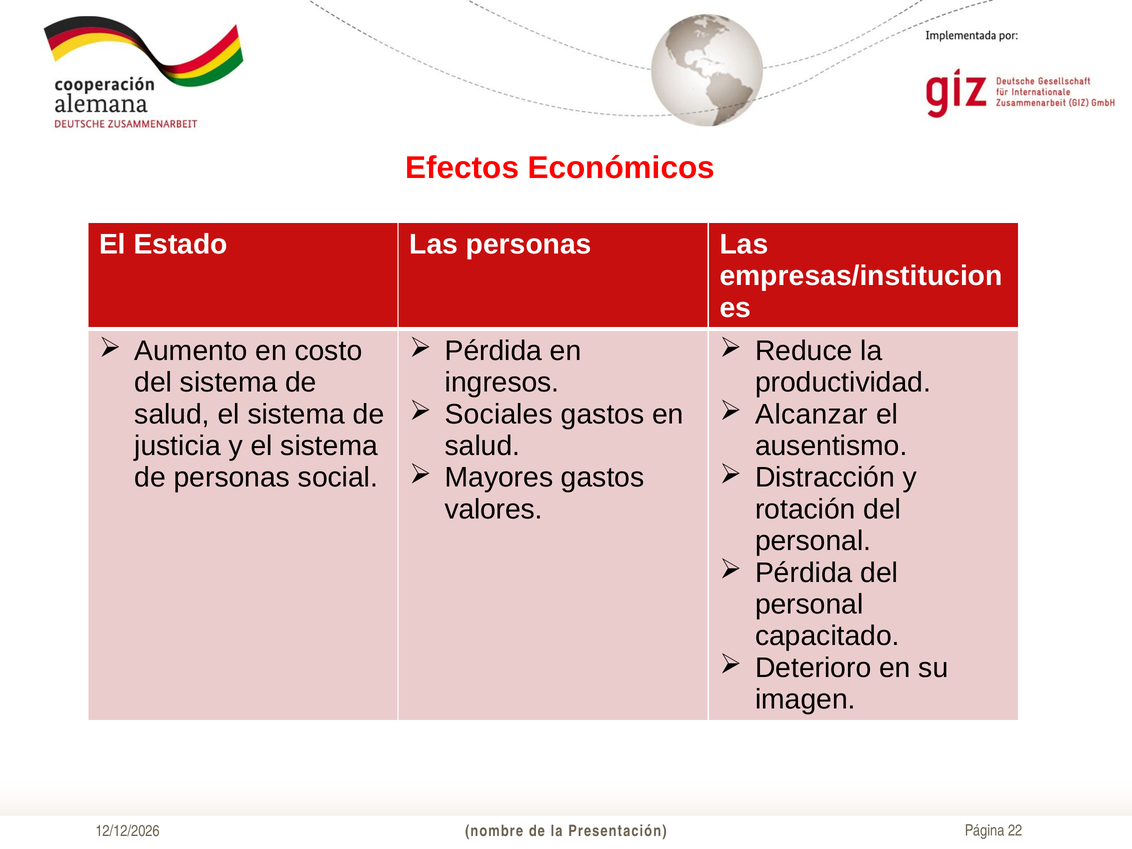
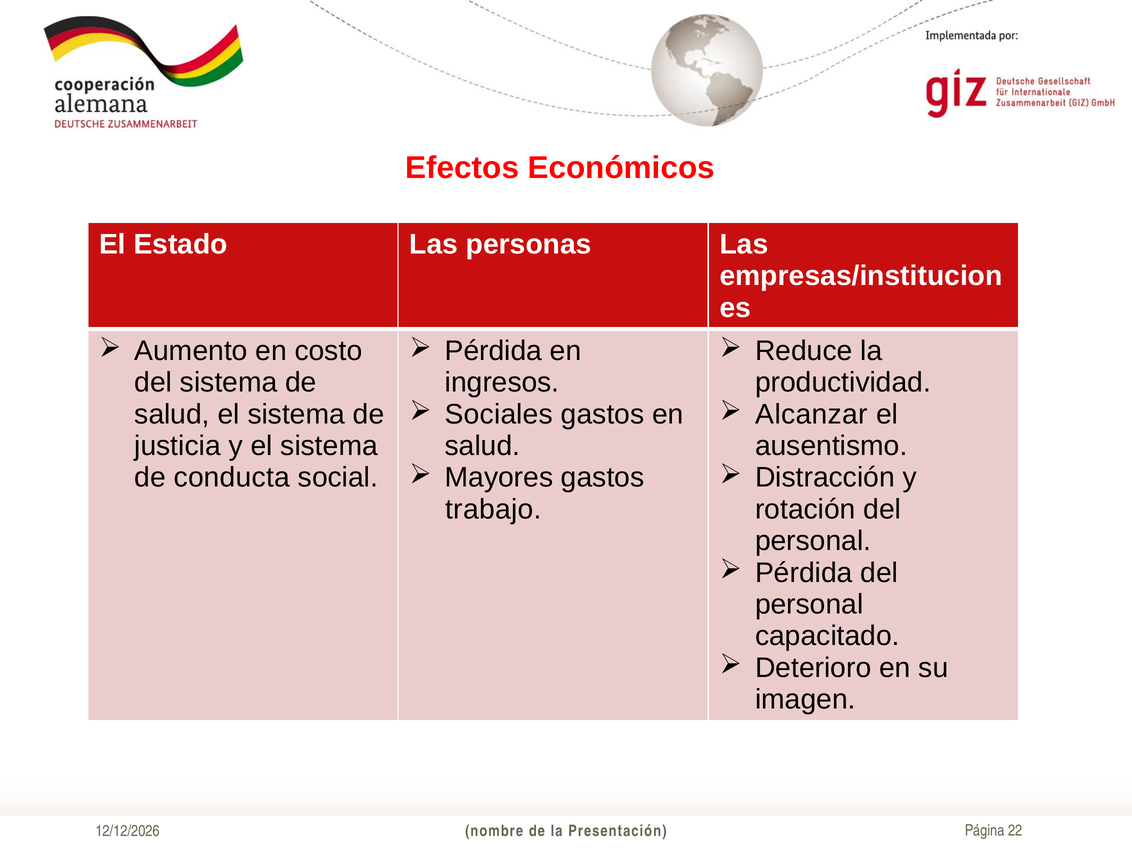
de personas: personas -> conducta
valores: valores -> trabajo
